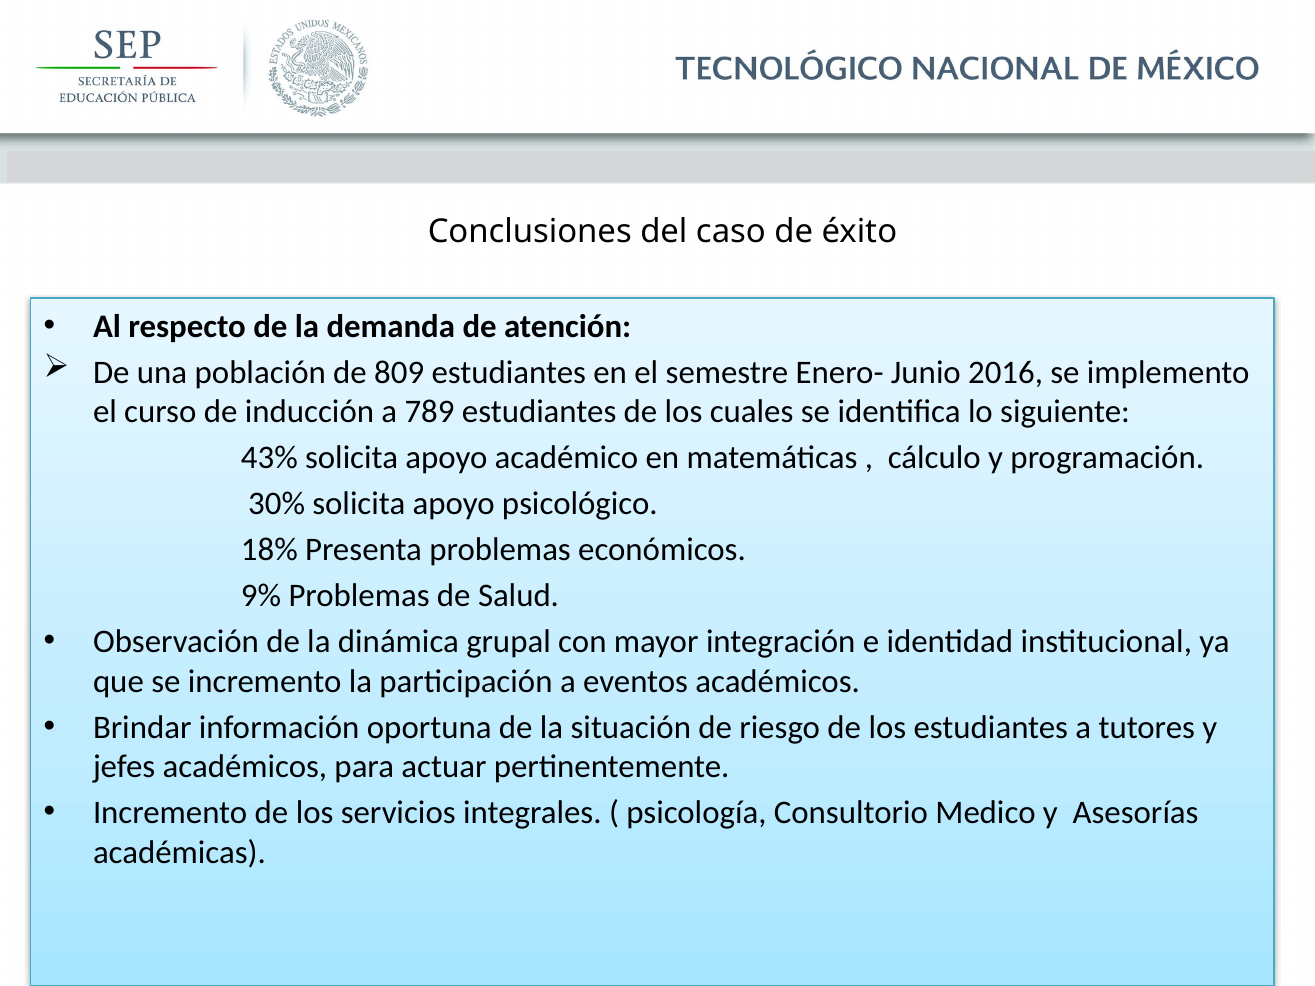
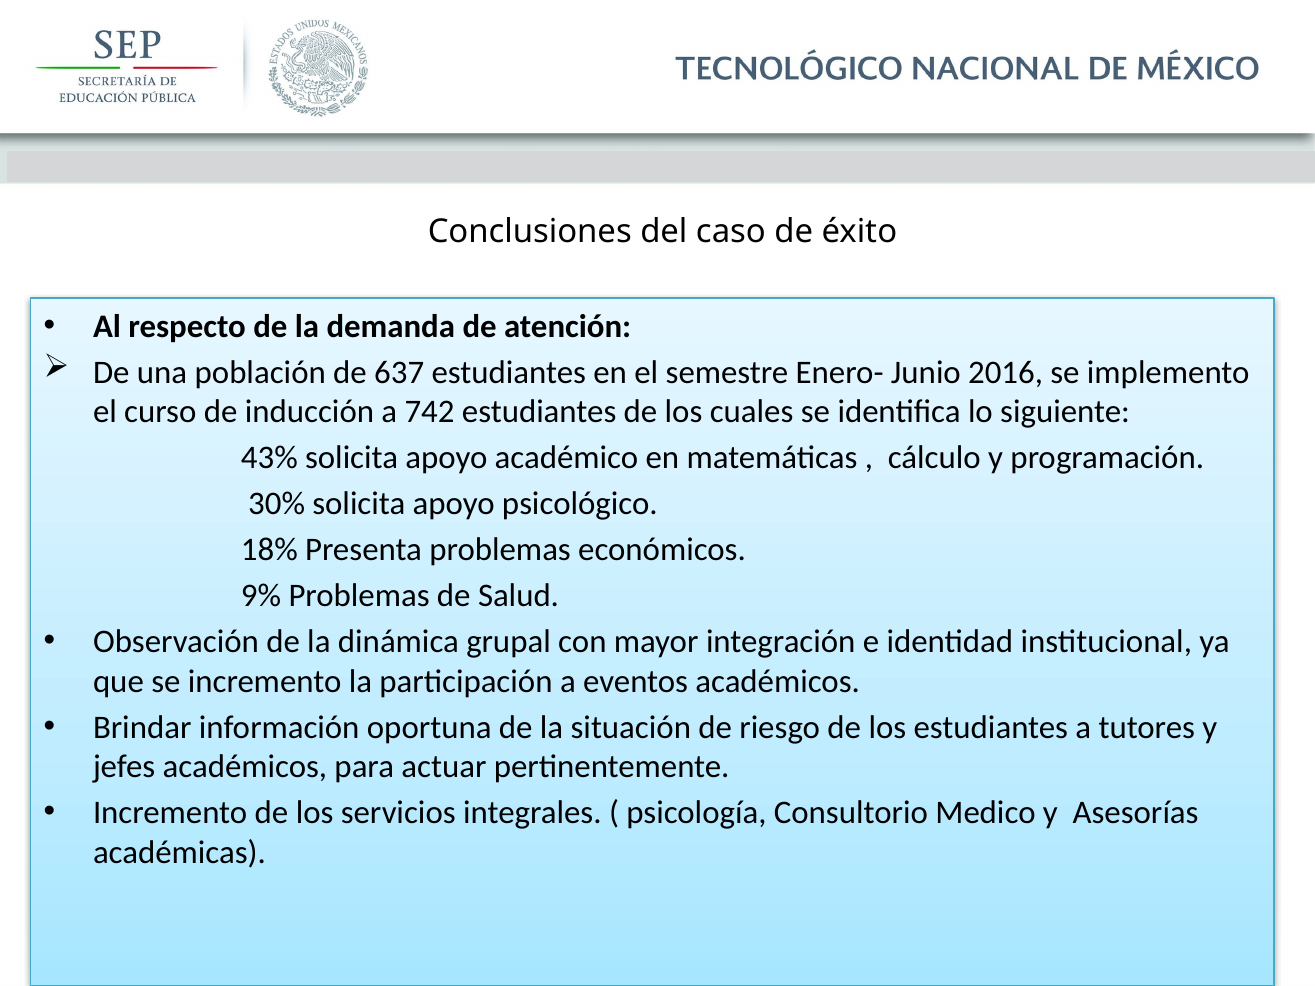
809: 809 -> 637
789: 789 -> 742
